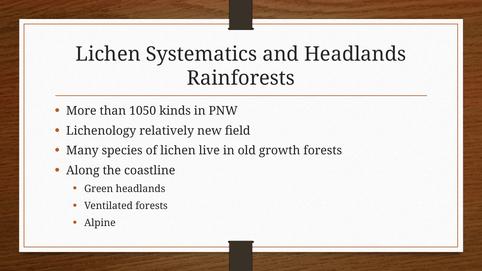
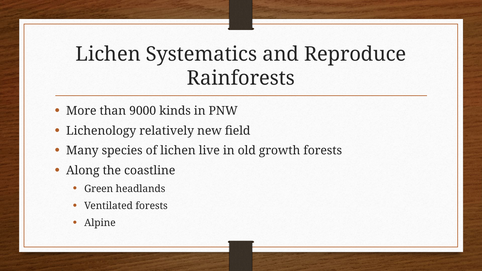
and Headlands: Headlands -> Reproduce
1050: 1050 -> 9000
